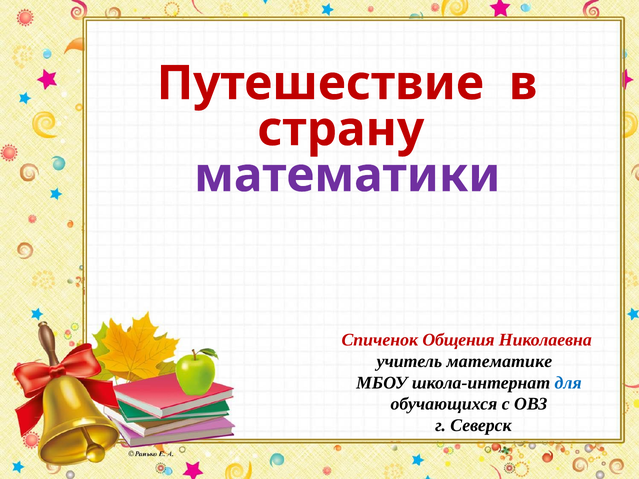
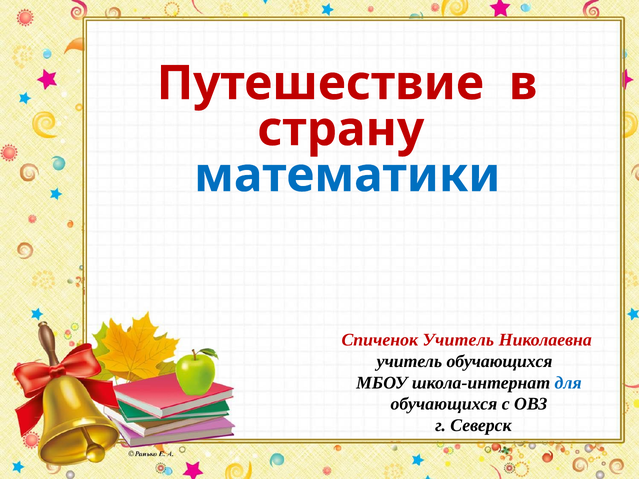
математики colour: purple -> blue
Спиченок Общения: Общения -> Учитель
учитель математике: математике -> обучающихся
